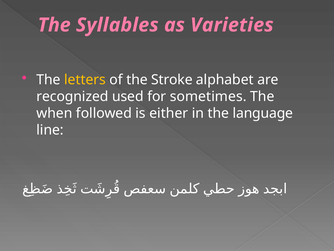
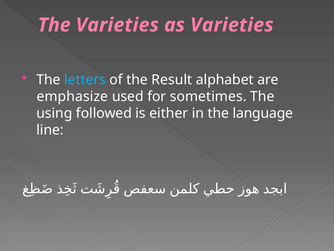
The Syllables: Syllables -> Varieties
letters colour: yellow -> light blue
Stroke: Stroke -> Result
recognized: recognized -> emphasize
when: when -> using
